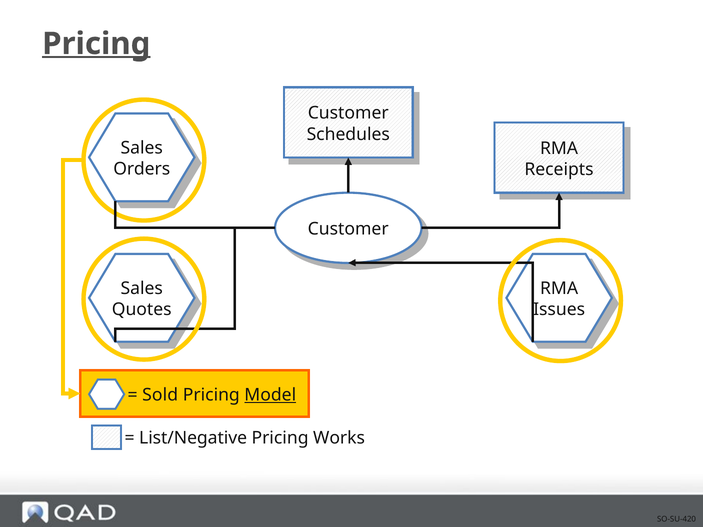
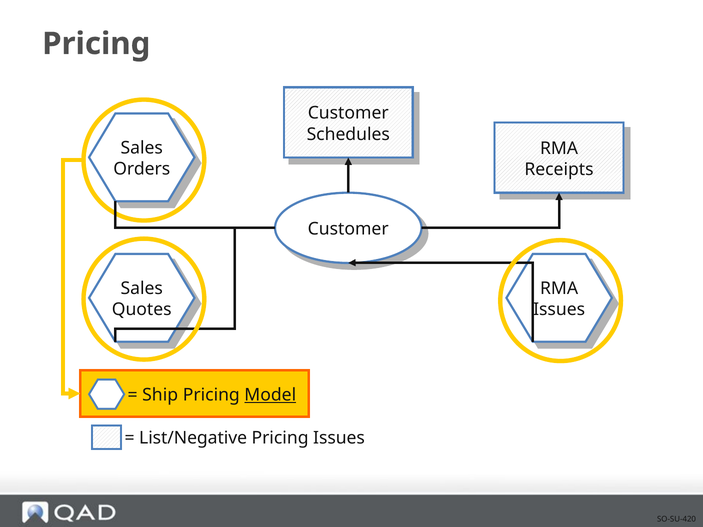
Pricing at (96, 44) underline: present -> none
Sold: Sold -> Ship
Pricing Works: Works -> Issues
